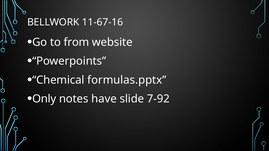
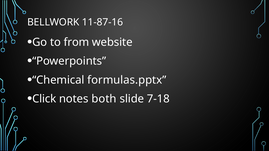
11-67-16: 11-67-16 -> 11-87-16
Only: Only -> Click
have: have -> both
7-92: 7-92 -> 7-18
